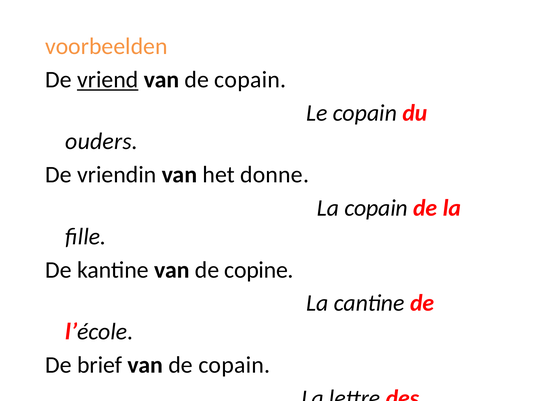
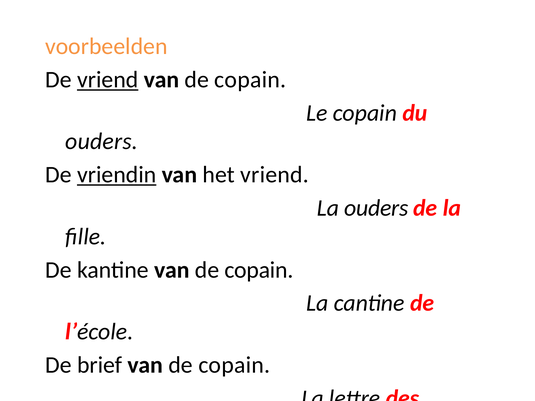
vriendin underline: none -> present
het donne: donne -> vriend
La copain: copain -> ouders
kantine van de copine: copine -> copain
